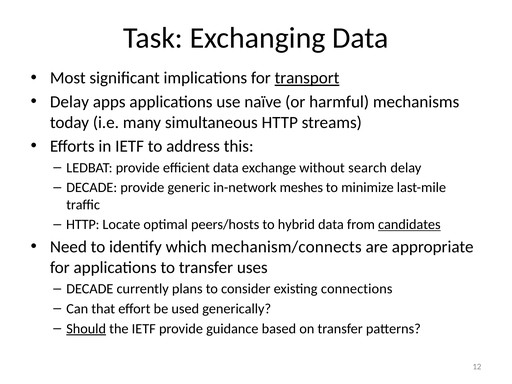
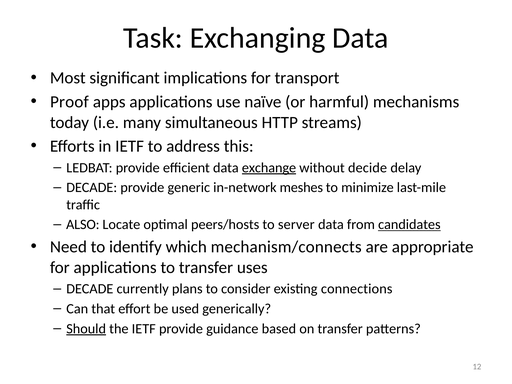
transport underline: present -> none
Delay at (69, 102): Delay -> Proof
exchange underline: none -> present
search: search -> decide
HTTP at (83, 225): HTTP -> ALSO
hybrid: hybrid -> server
